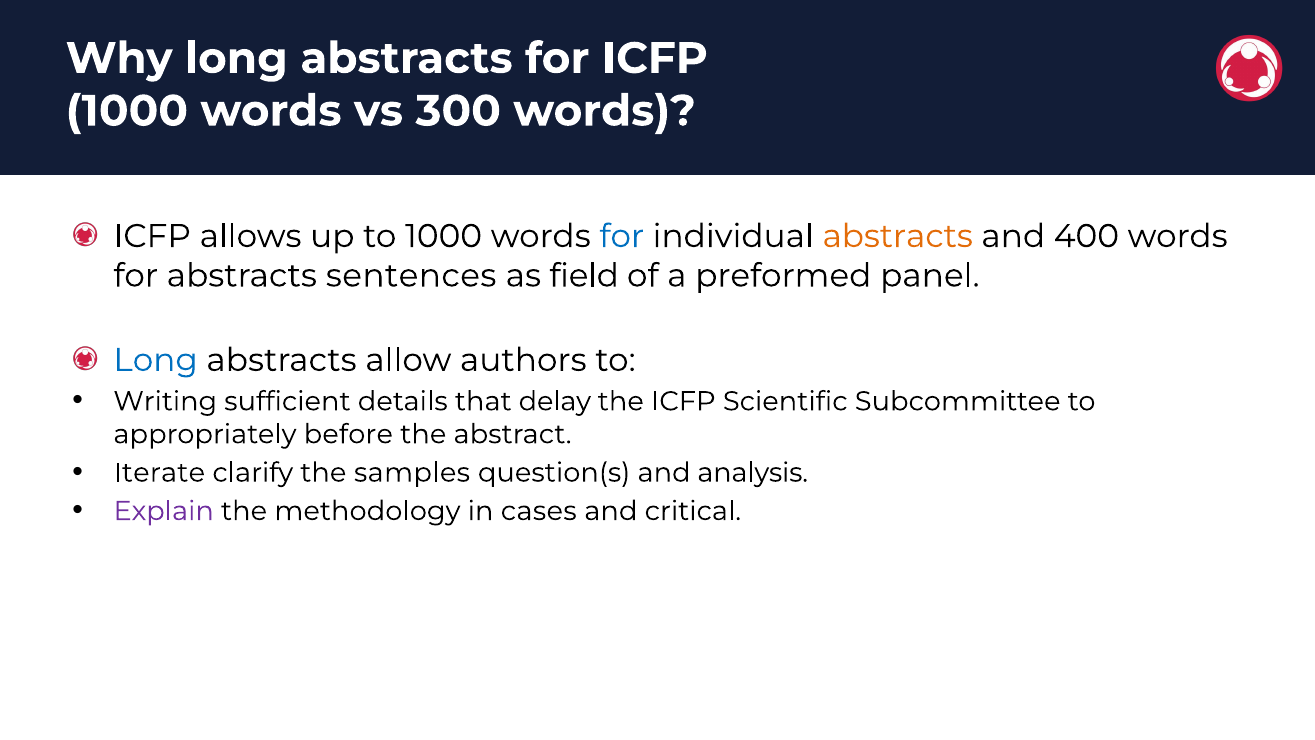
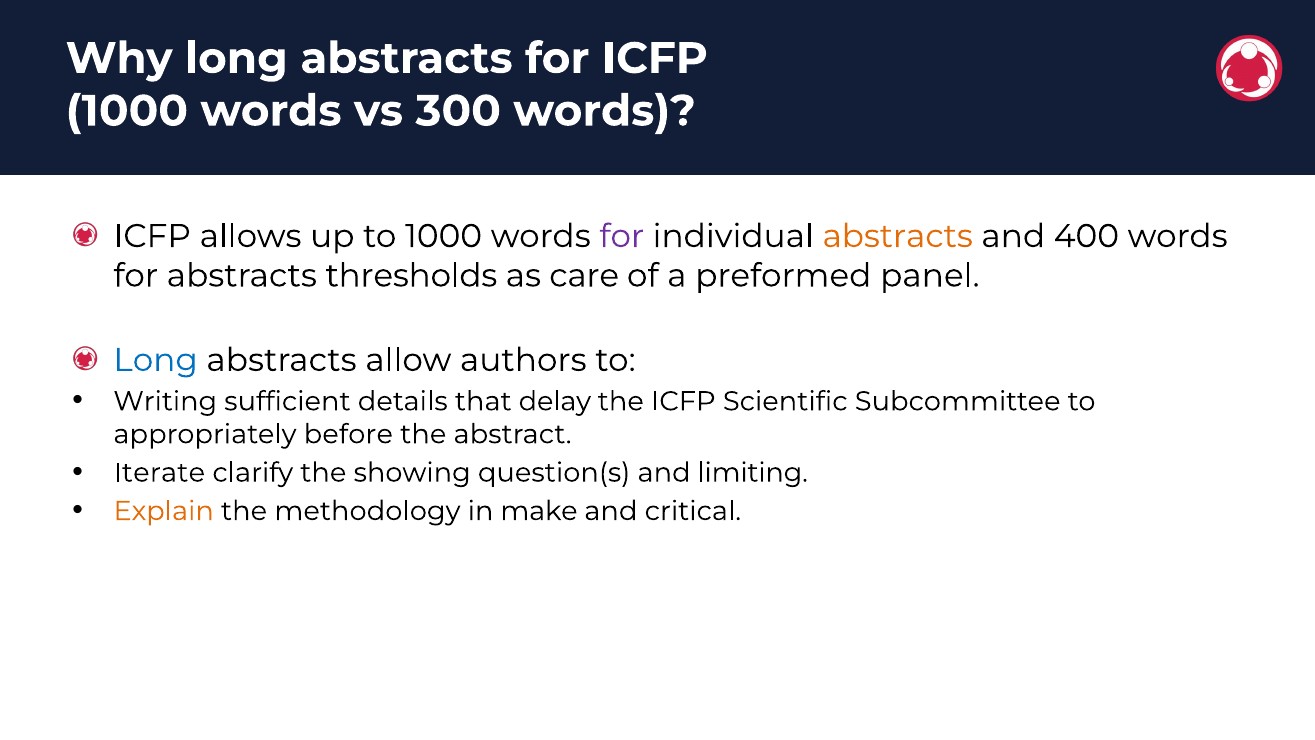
for at (622, 236) colour: blue -> purple
sentences: sentences -> thresholds
field: field -> care
samples: samples -> showing
analysis: analysis -> limiting
Explain colour: purple -> orange
cases: cases -> make
